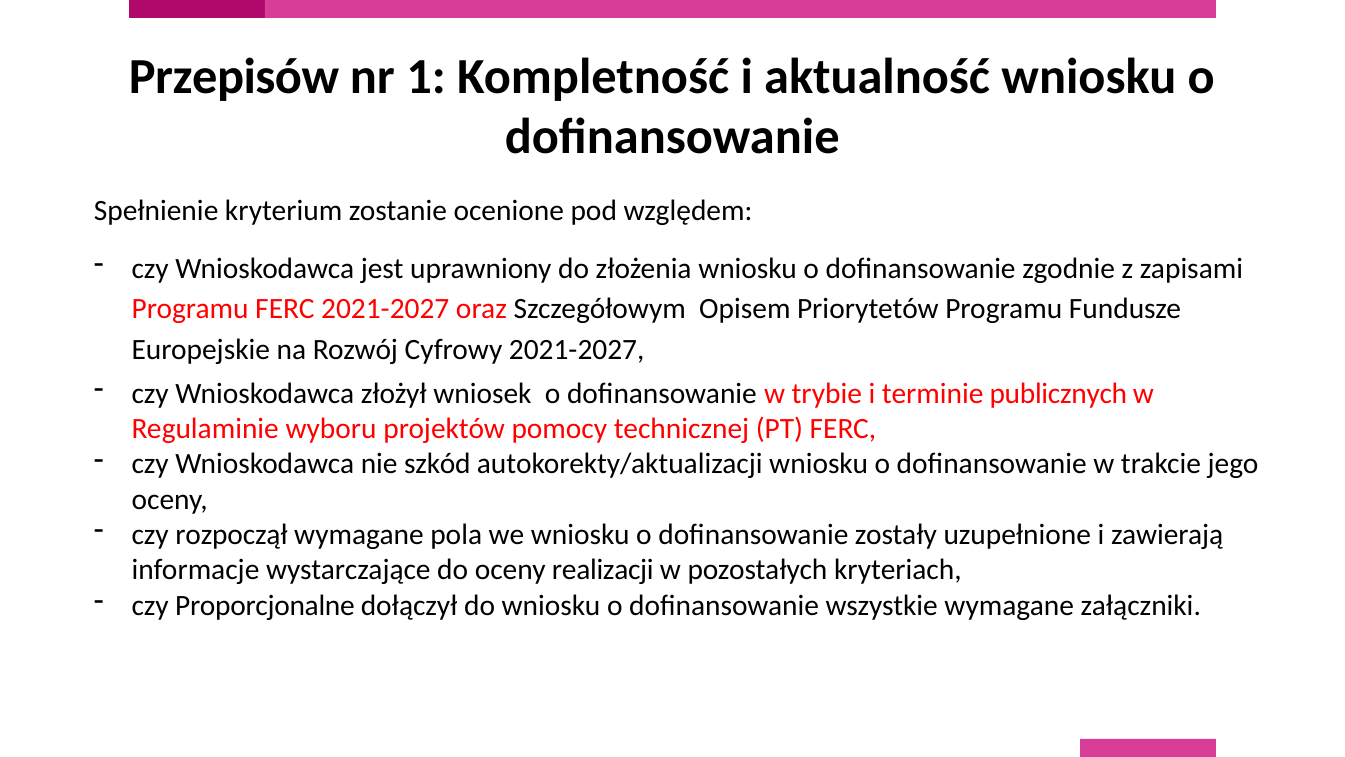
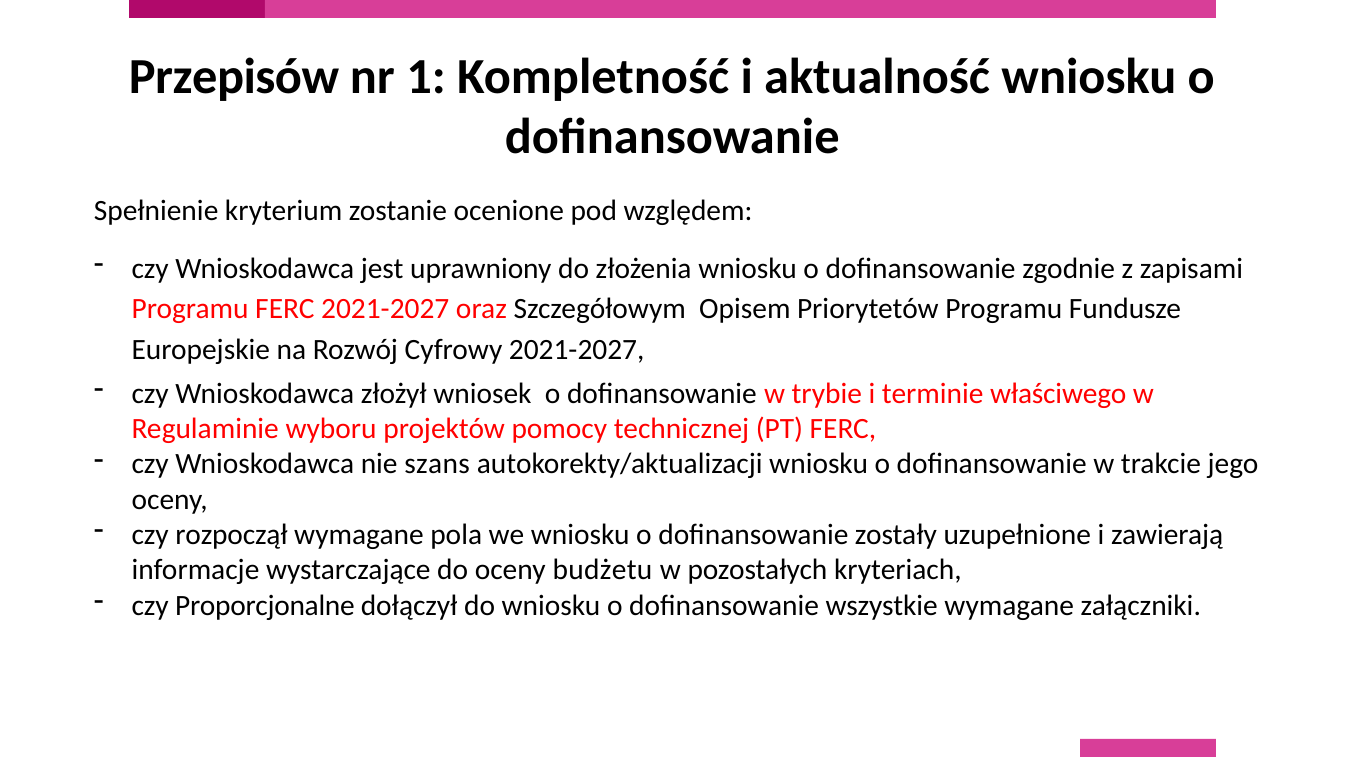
publicznych: publicznych -> właściwego
szkód: szkód -> szans
realizacji: realizacji -> budżetu
